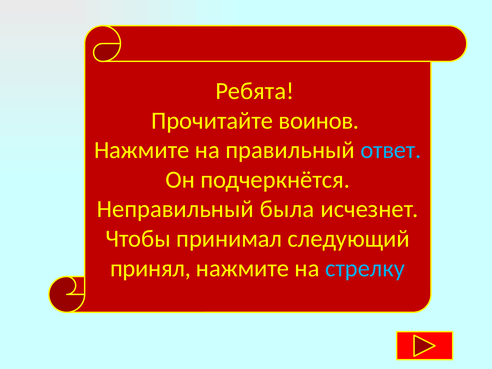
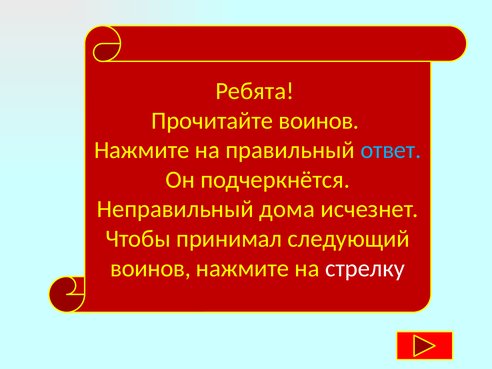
была: была -> дома
принял at (151, 268): принял -> воинов
стрелку colour: light blue -> white
